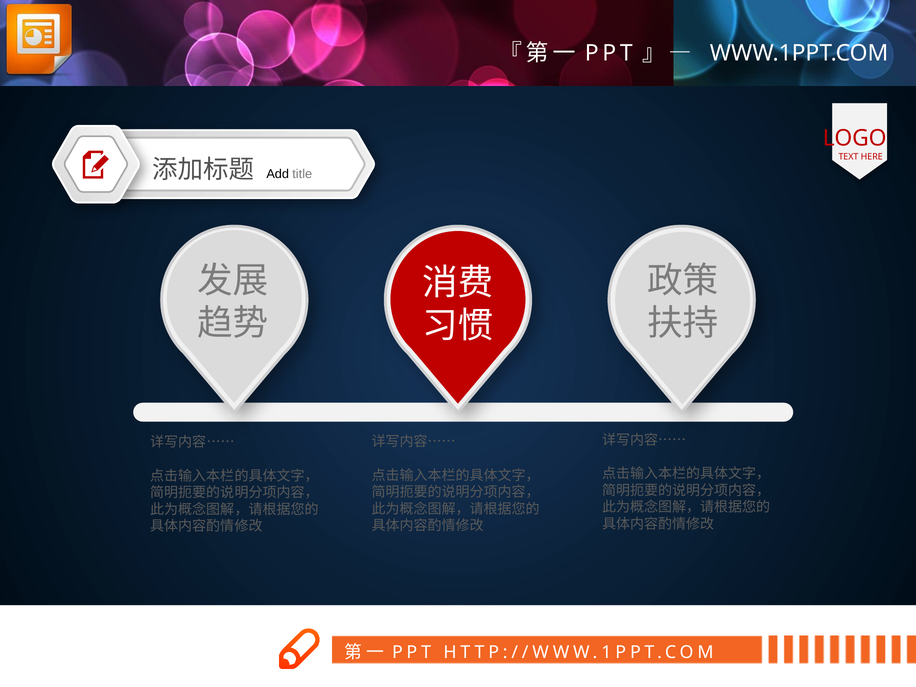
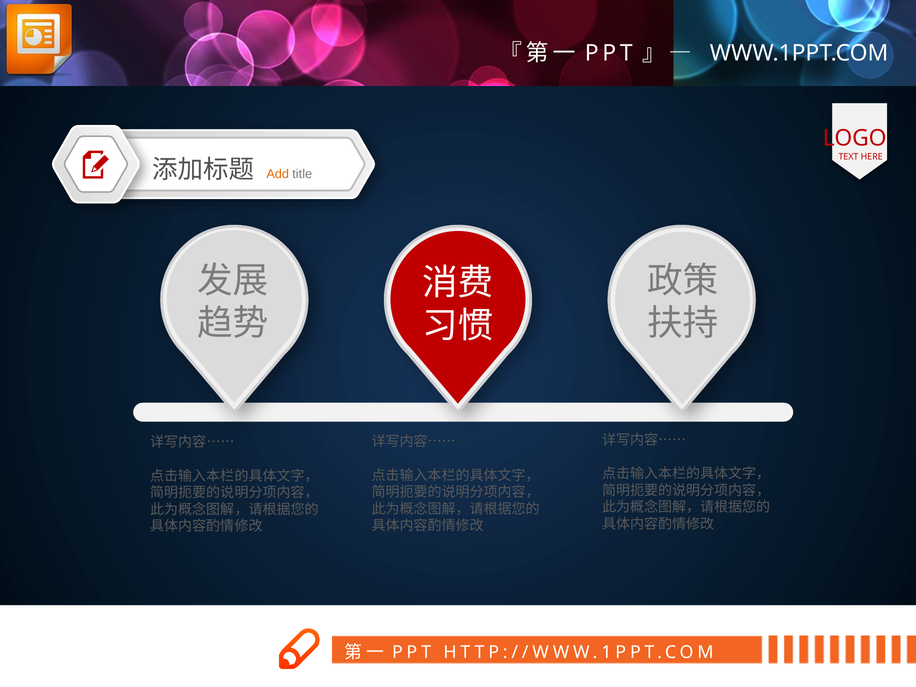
Add colour: black -> orange
